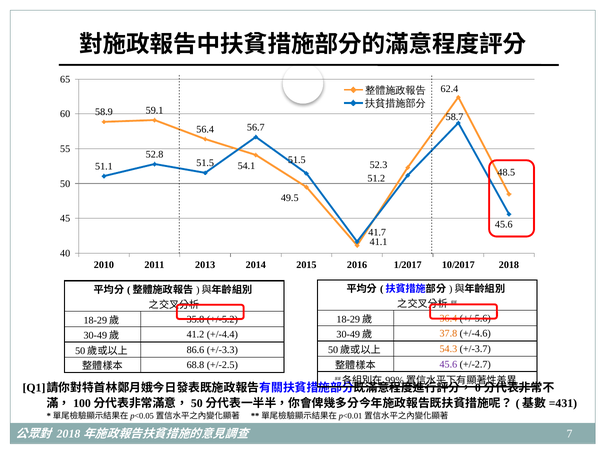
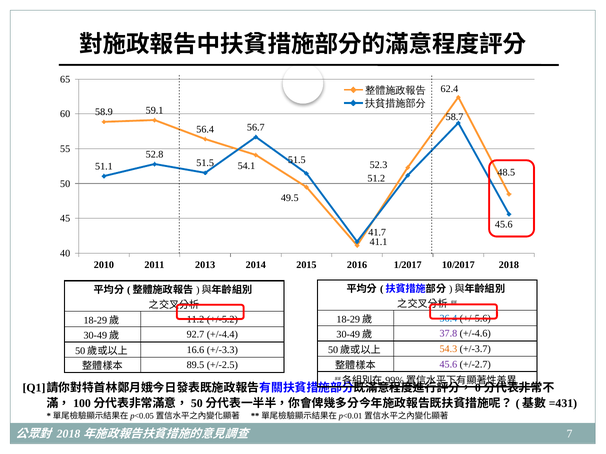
36.4 colour: orange -> blue
35.8: 35.8 -> 11.2
37.8 colour: orange -> purple
41.2: 41.2 -> 92.7
86.6: 86.6 -> 16.6
68.8: 68.8 -> 89.5
